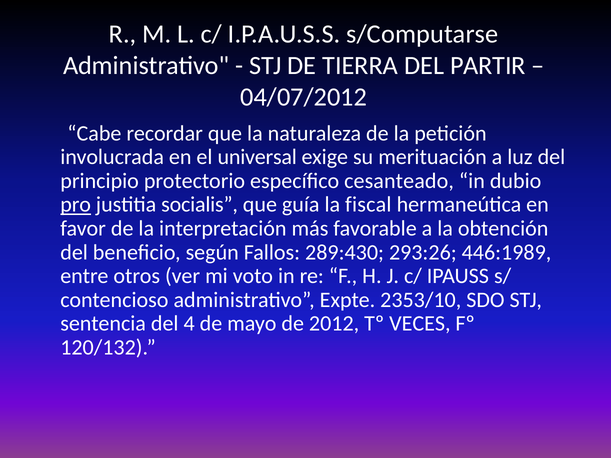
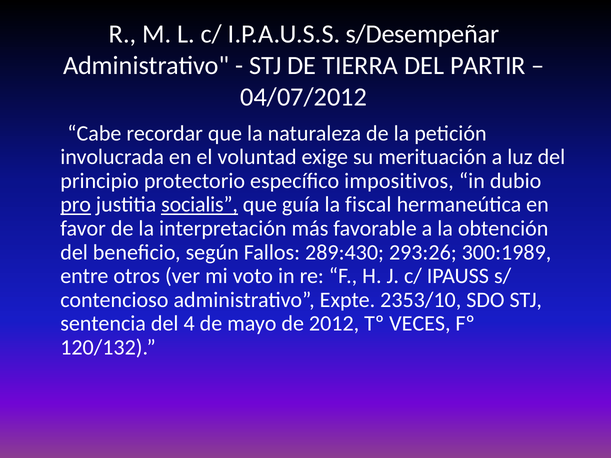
s/Computarse: s/Computarse -> s/Desempeñar
universal: universal -> voluntad
cesanteado: cesanteado -> impositivos
socialis underline: none -> present
446:1989: 446:1989 -> 300:1989
